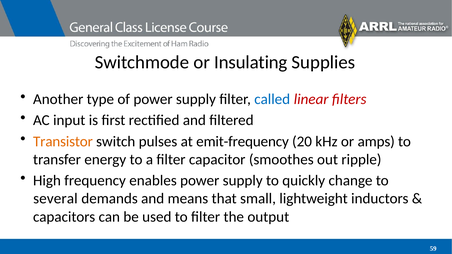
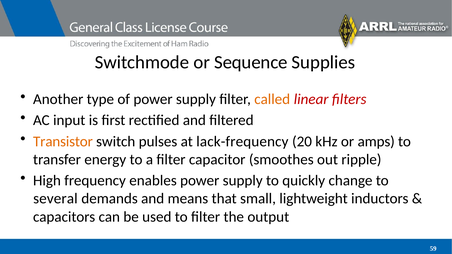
Insulating: Insulating -> Sequence
called colour: blue -> orange
emit-frequency: emit-frequency -> lack-frequency
